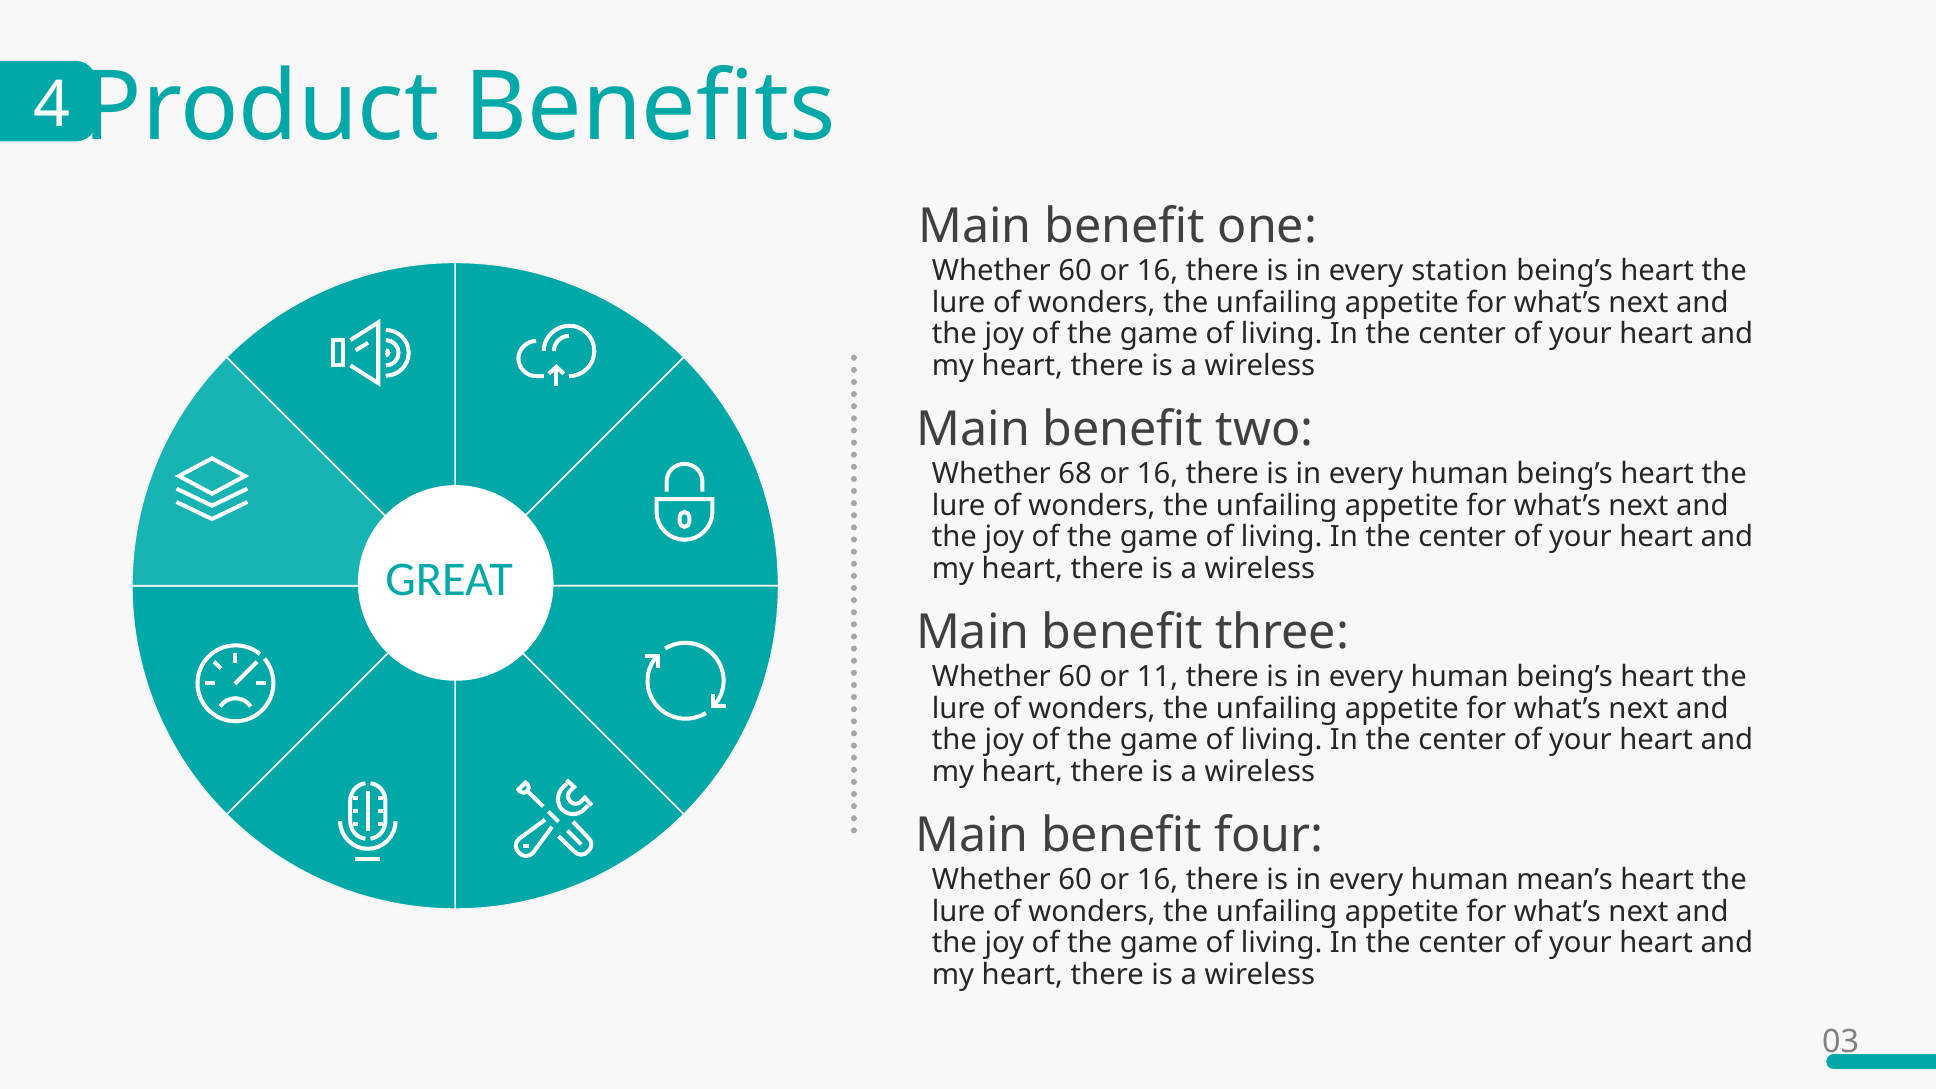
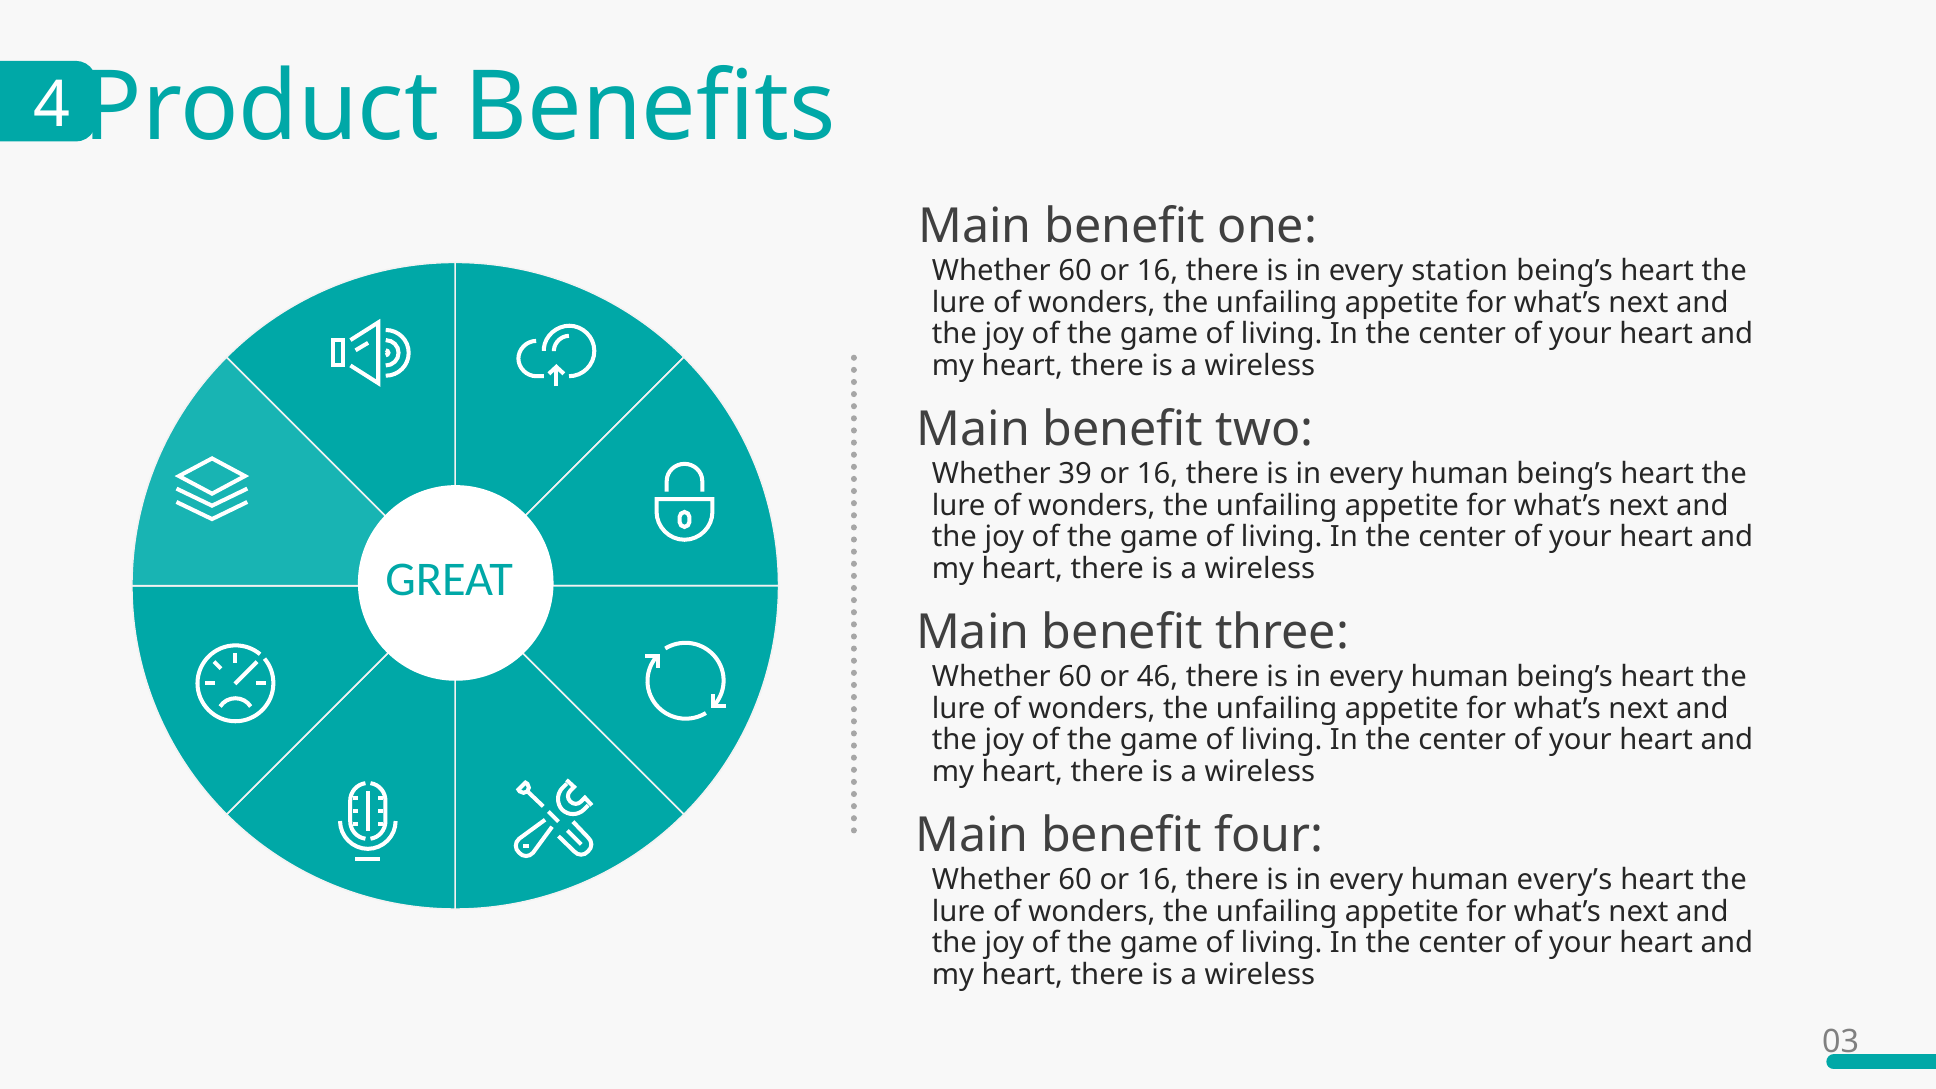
68: 68 -> 39
11: 11 -> 46
mean’s: mean’s -> every’s
